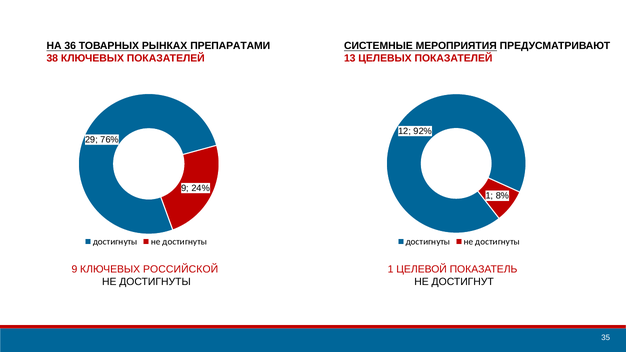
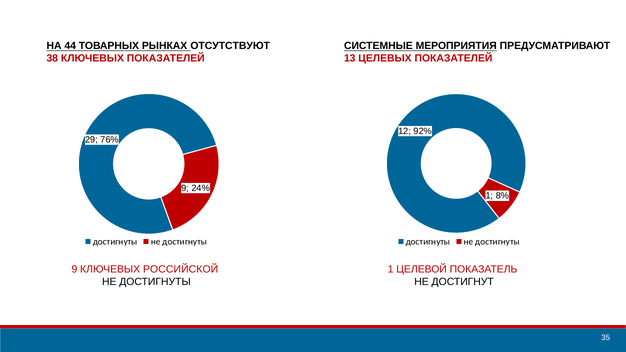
36: 36 -> 44
ПРЕПАРАТАМИ: ПРЕПАРАТАМИ -> ОТСУТСТВУЮТ
